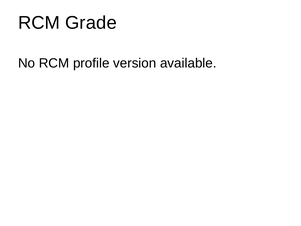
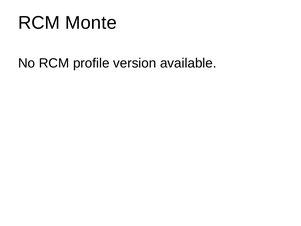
Grade: Grade -> Monte
